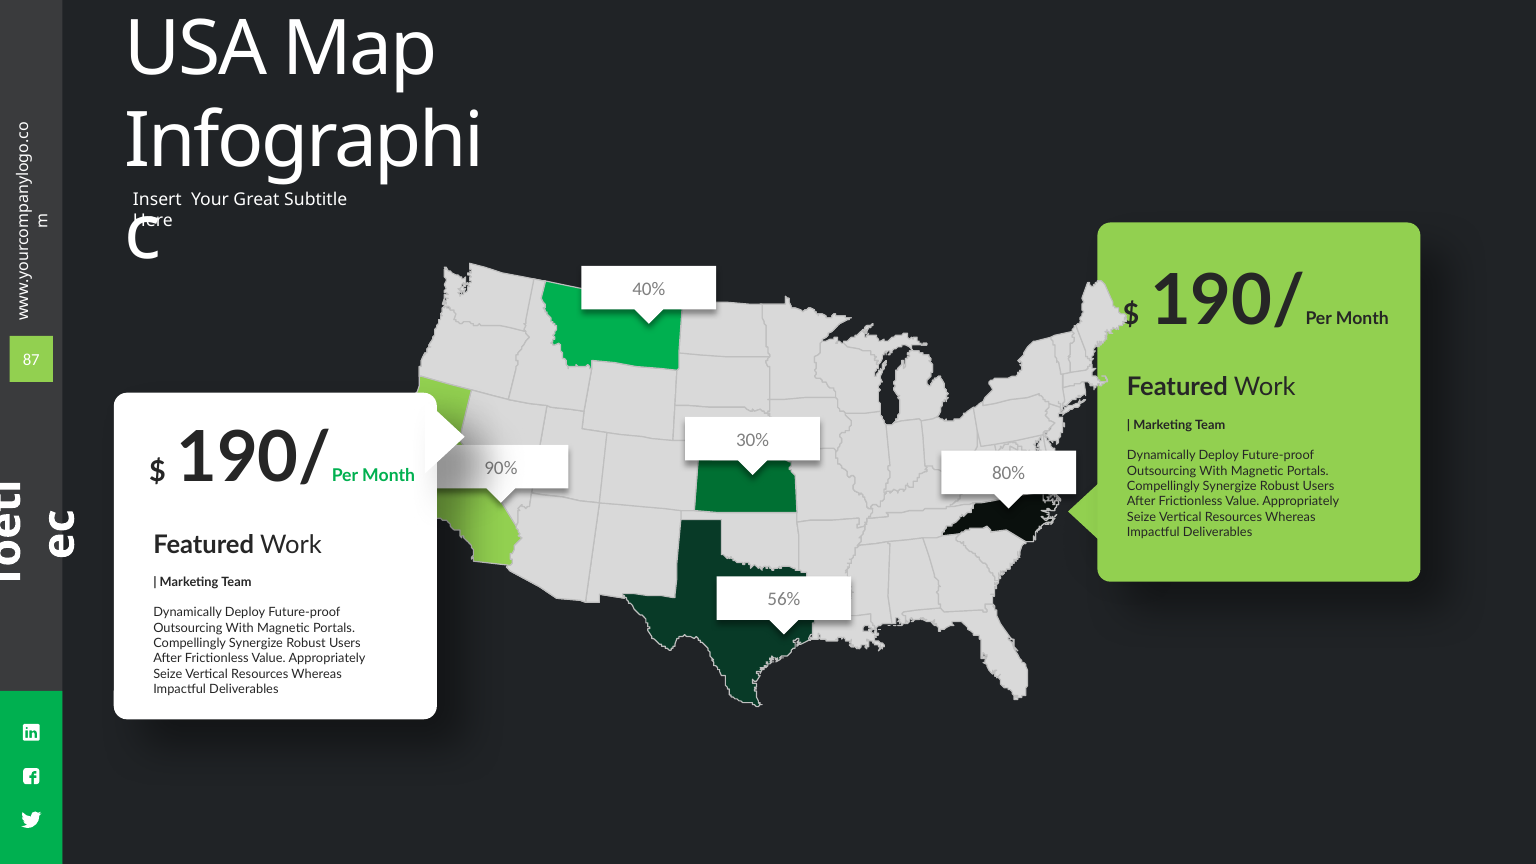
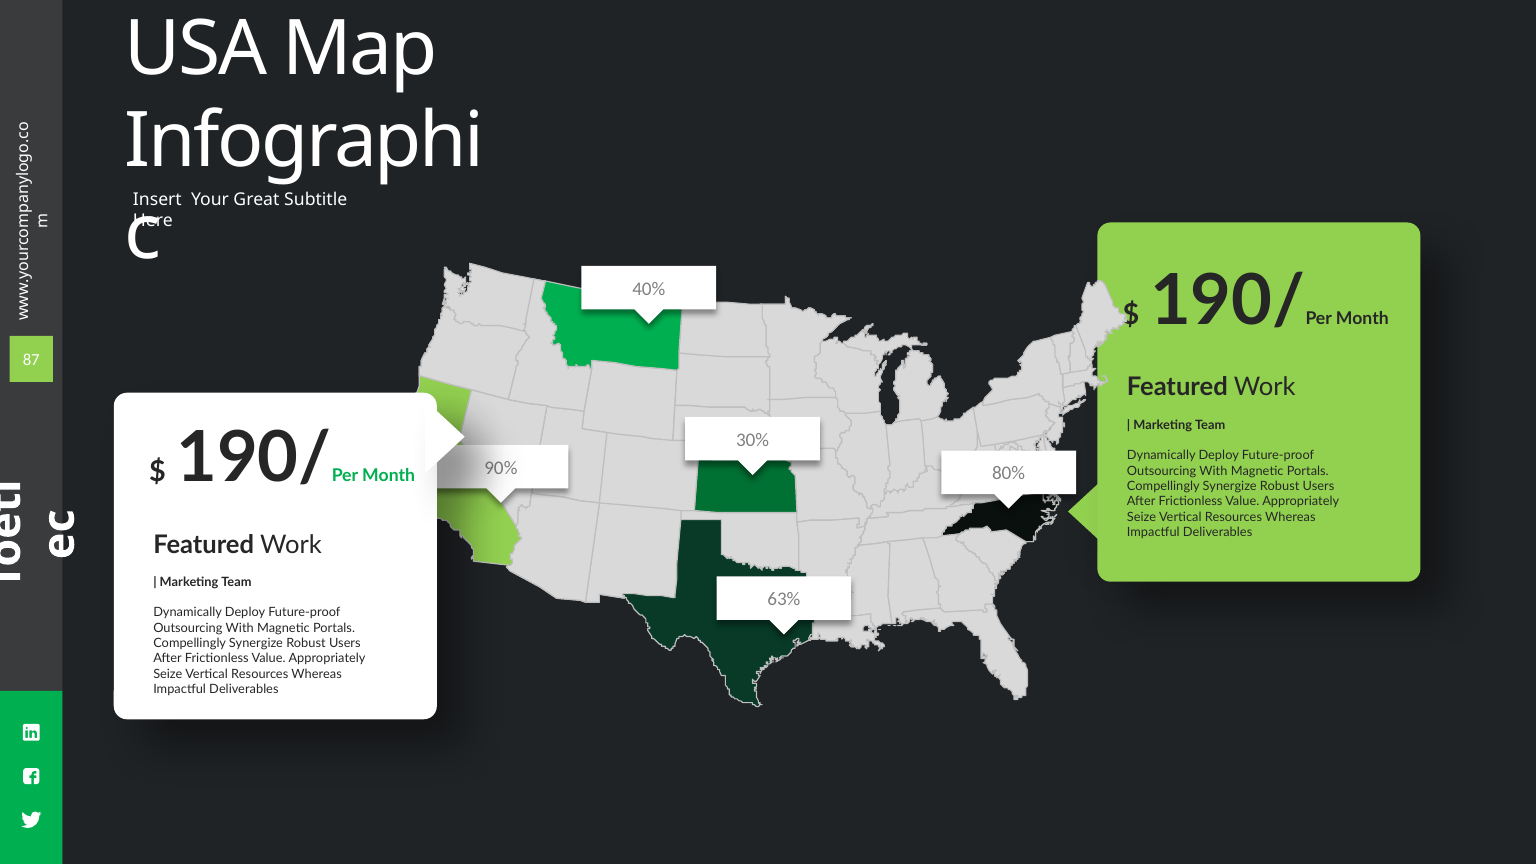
56%: 56% -> 63%
